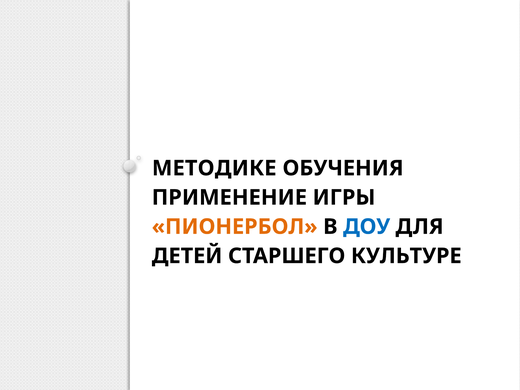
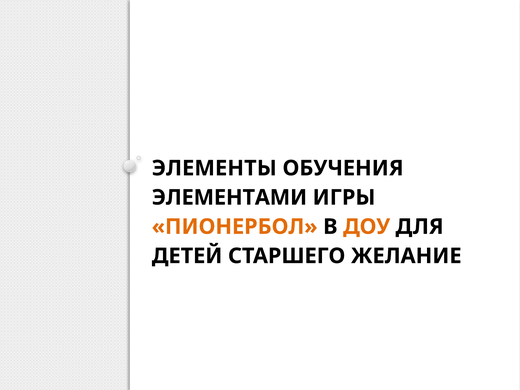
МЕТОДИКЕ: МЕТОДИКЕ -> ЭЛЕМЕНТЫ
ПРИМЕНЕНИЕ: ПРИМЕНЕНИЕ -> ЭЛЕМЕНТАМИ
ДОУ colour: blue -> orange
КУЛЬТУРЕ: КУЛЬТУРЕ -> ЖЕЛАНИЕ
